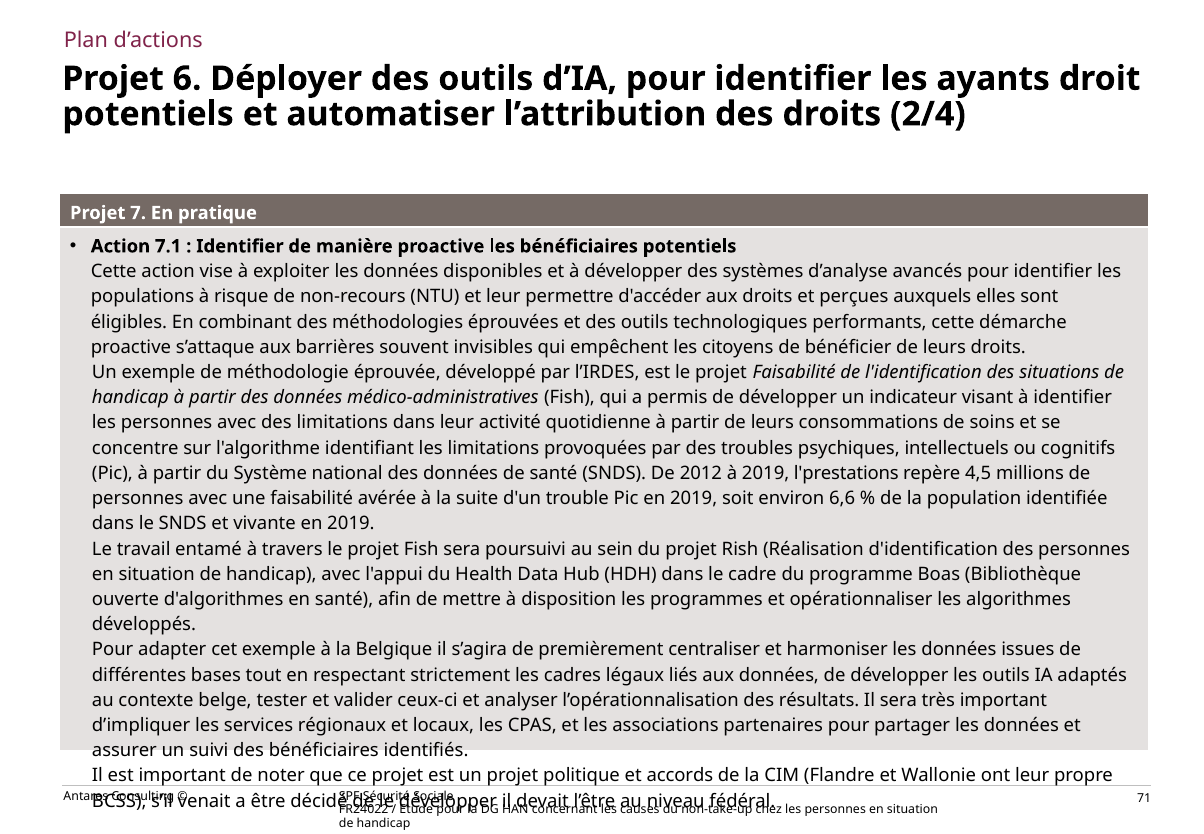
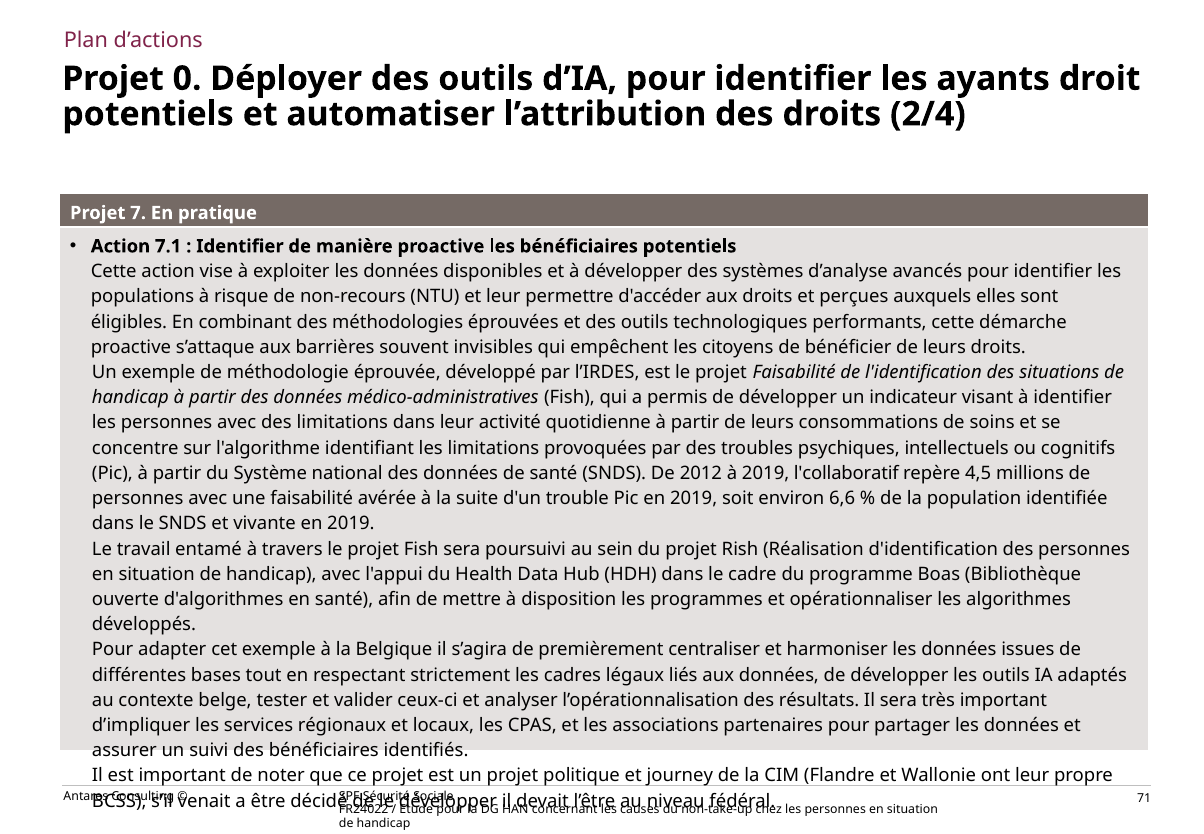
6: 6 -> 0
l'prestations: l'prestations -> l'collaboratif
accords: accords -> journey
